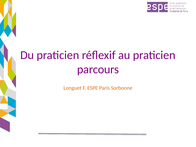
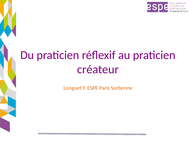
parcours: parcours -> créateur
